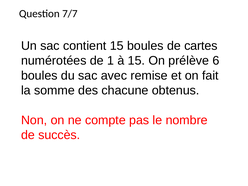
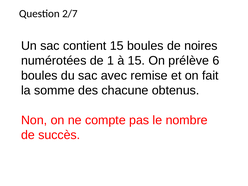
7/7: 7/7 -> 2/7
cartes: cartes -> noires
